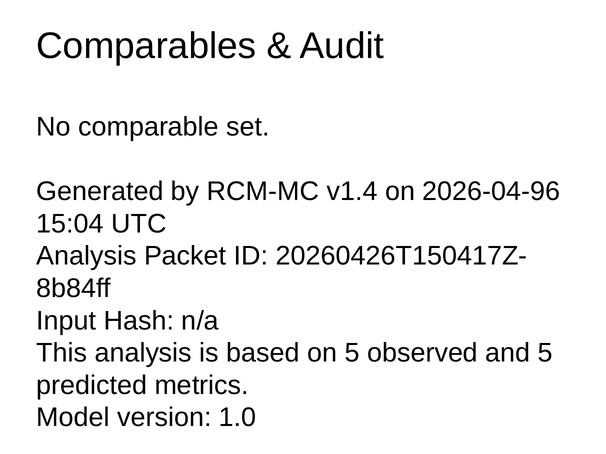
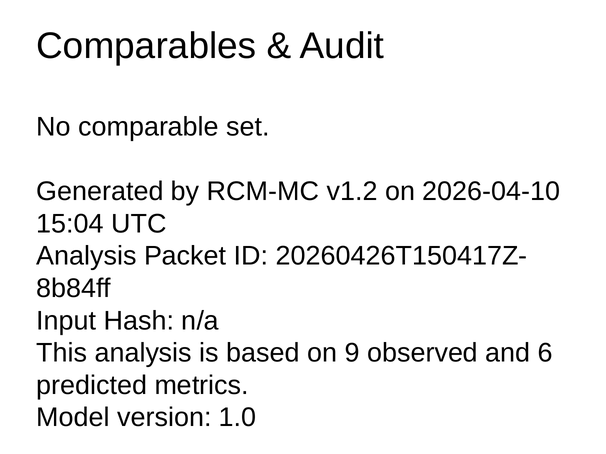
v1.4: v1.4 -> v1.2
2026-04-96: 2026-04-96 -> 2026-04-10
on 5: 5 -> 9
and 5: 5 -> 6
